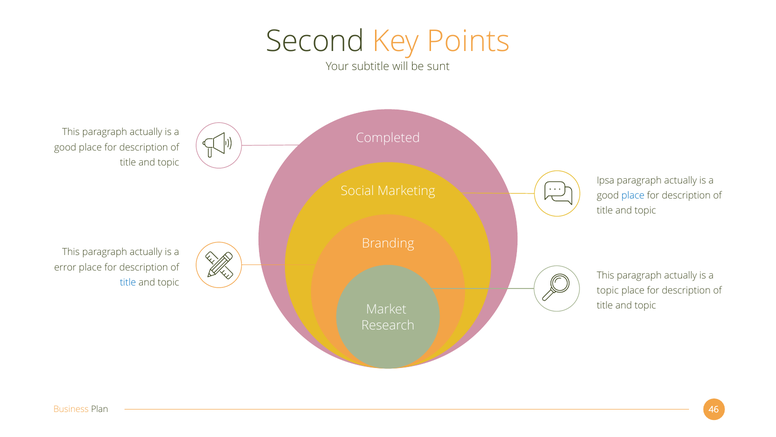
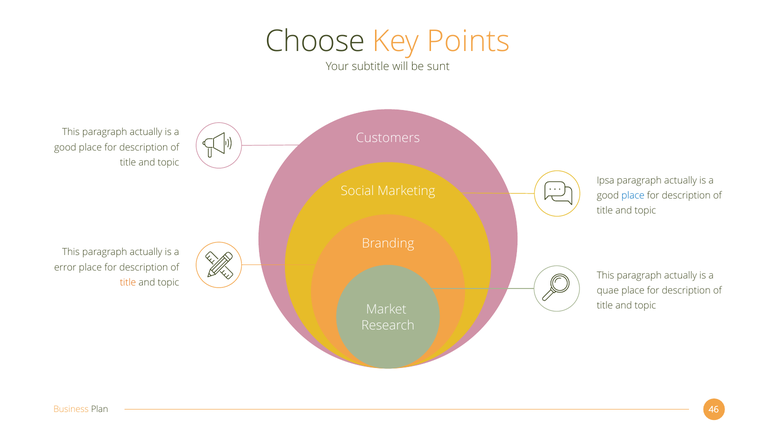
Second: Second -> Choose
Completed: Completed -> Customers
title at (128, 282) colour: blue -> orange
topic at (608, 290): topic -> quae
